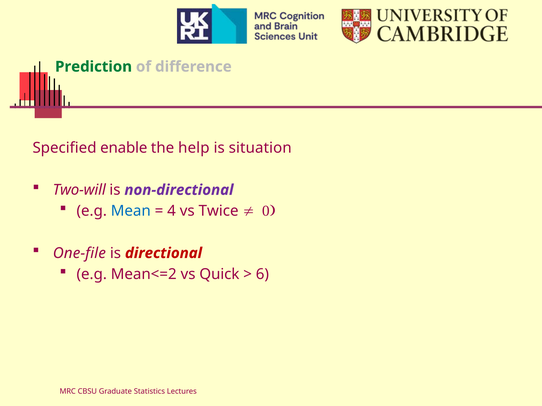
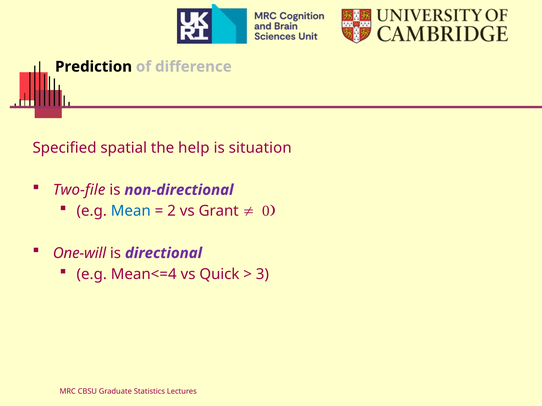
Prediction colour: green -> black
enable: enable -> spatial
Two-will: Two-will -> Two-file
4: 4 -> 2
Twice: Twice -> Grant
One-file: One-file -> One-will
directional colour: red -> purple
Mean<=2: Mean<=2 -> Mean<=4
6: 6 -> 3
